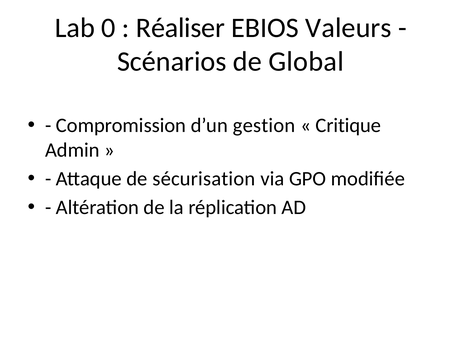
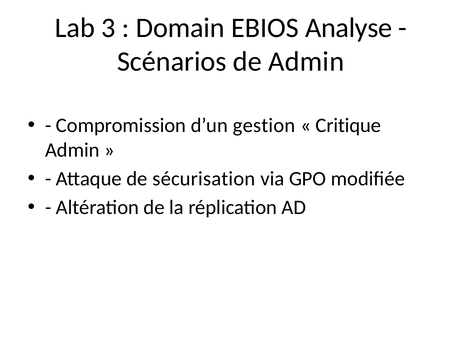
0: 0 -> 3
Réaliser: Réaliser -> Domain
Valeurs: Valeurs -> Analyse
de Global: Global -> Admin
